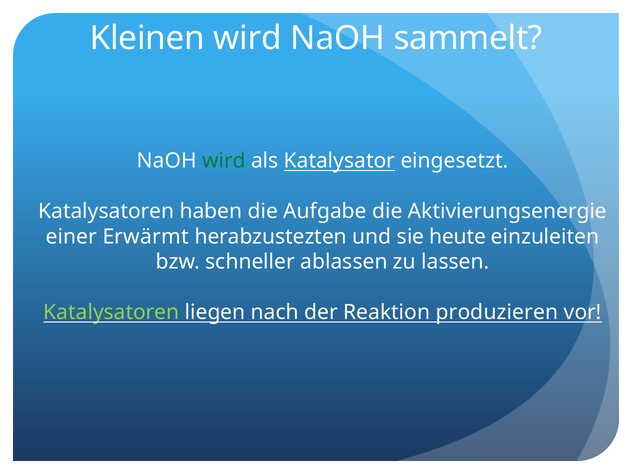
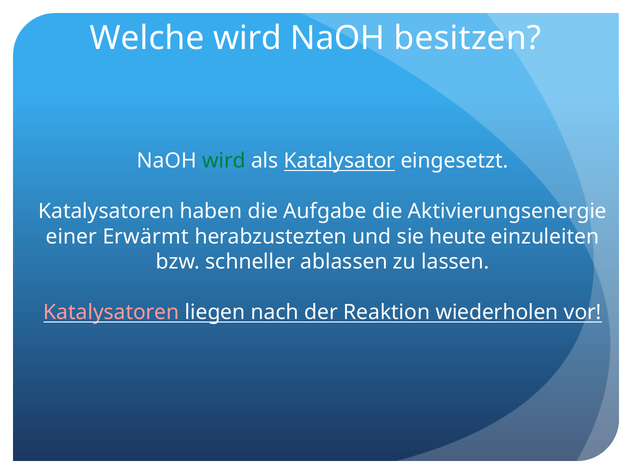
Kleinen: Kleinen -> Welche
sammelt: sammelt -> besitzen
Katalysatoren at (111, 312) colour: light green -> pink
produzieren: produzieren -> wiederholen
